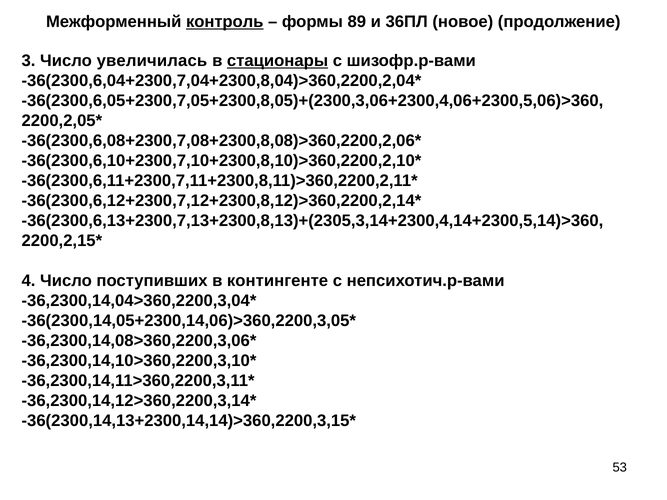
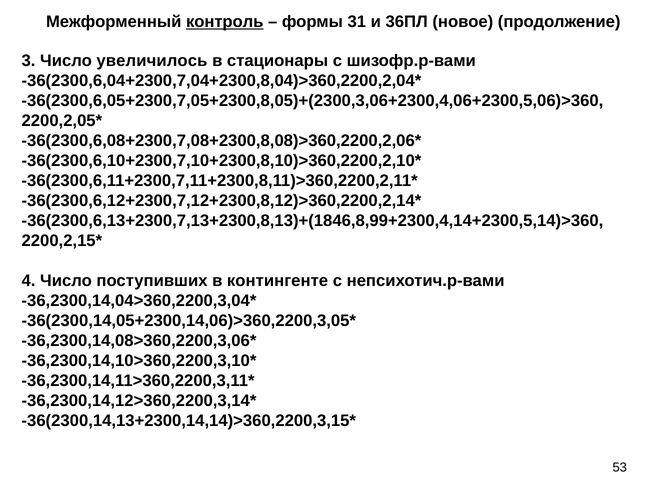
89: 89 -> 31
увеличилась: увеличилась -> увеличилось
стационары underline: present -> none
-36(2300,6,13+2300,7,13+2300,8,13)+(2305,3,14+2300,4,14+2300,5,14)>360: -36(2300,6,13+2300,7,13+2300,8,13)+(2305,3,14+2300,4,14+2300,5,14)>360 -> -36(2300,6,13+2300,7,13+2300,8,13)+(1846,8,99+2300,4,14+2300,5,14)>360
